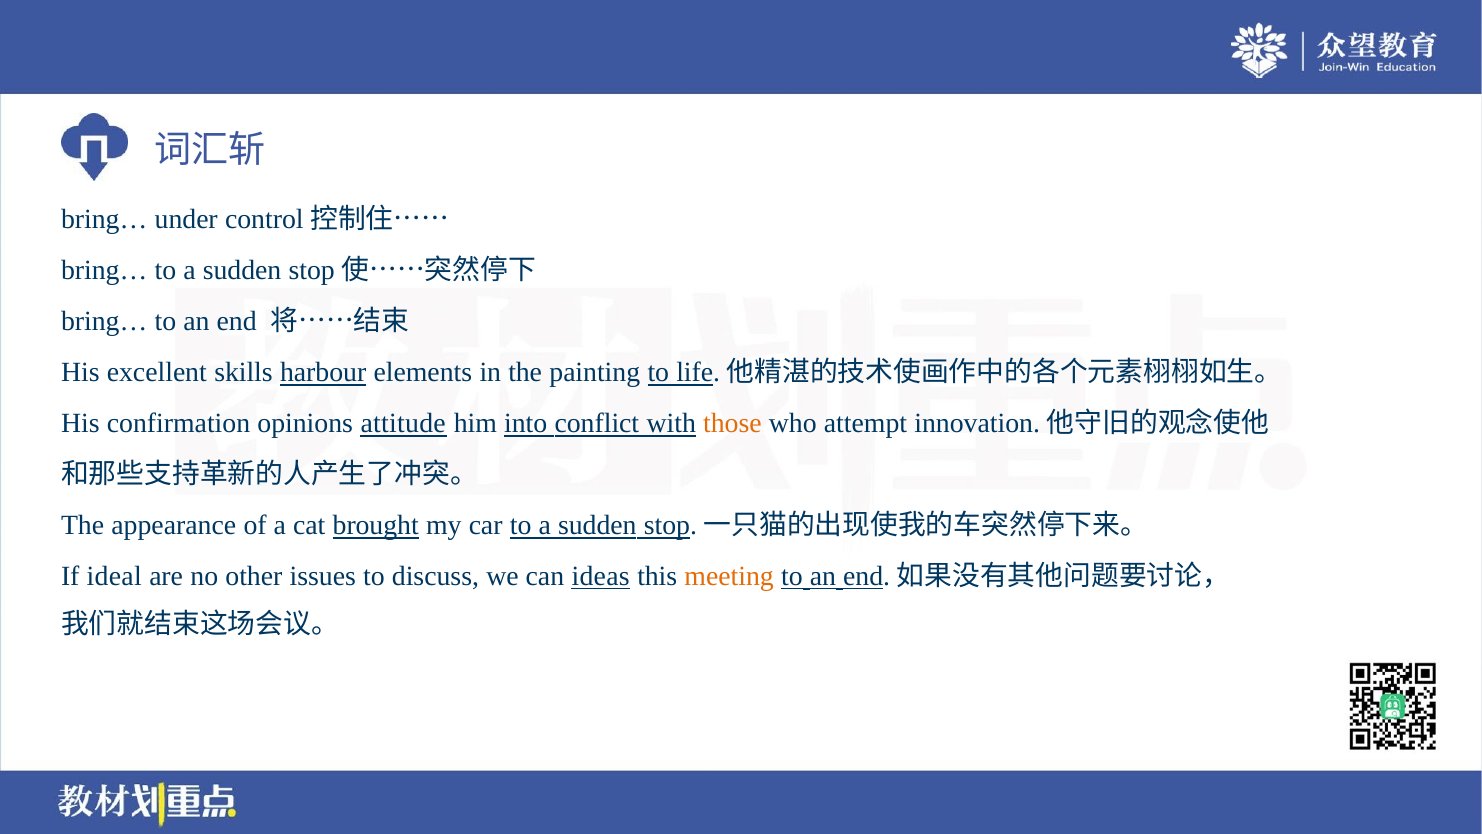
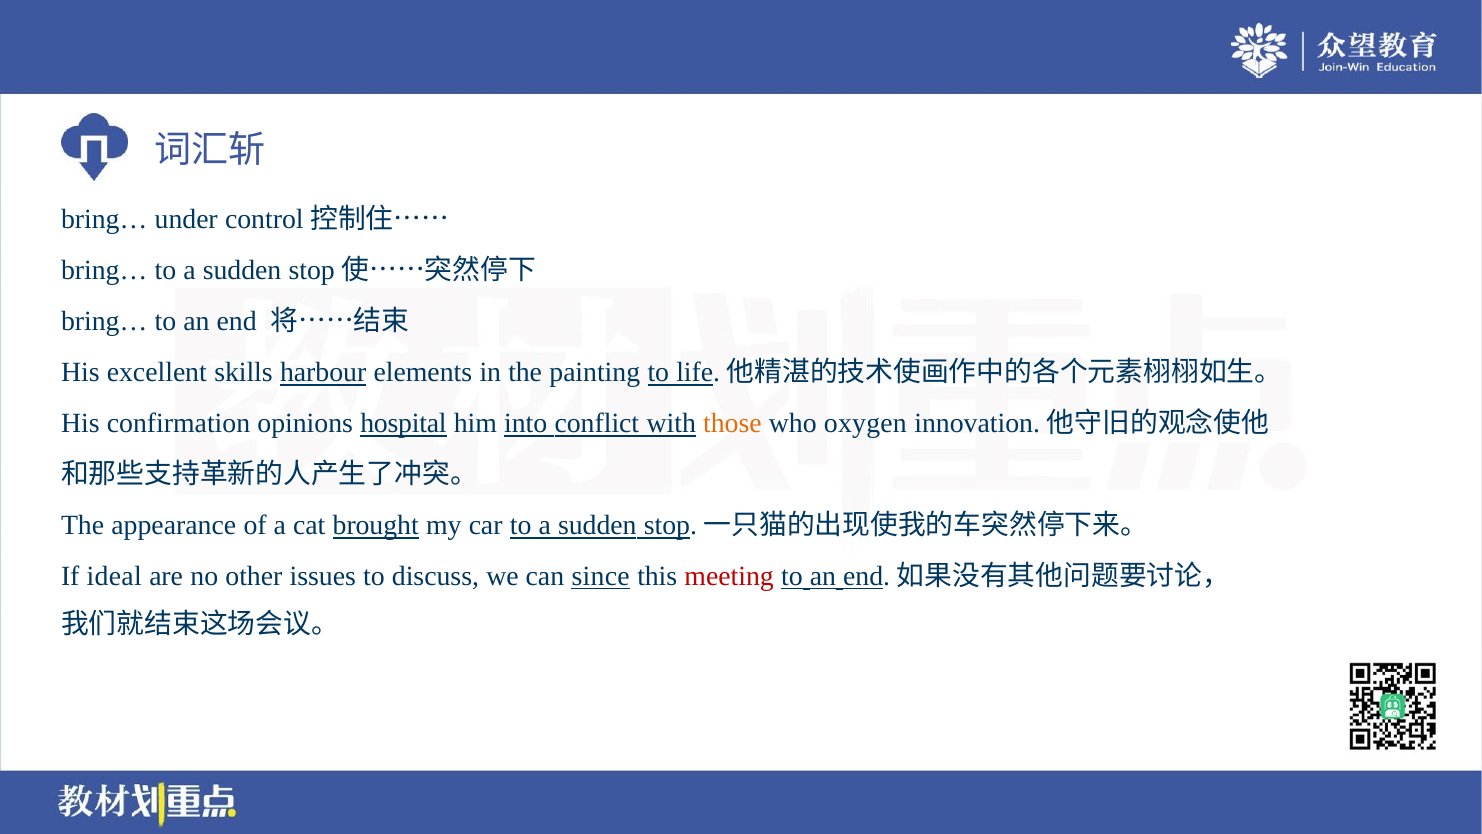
attitude: attitude -> hospital
attempt: attempt -> oxygen
ideas: ideas -> since
meeting colour: orange -> red
